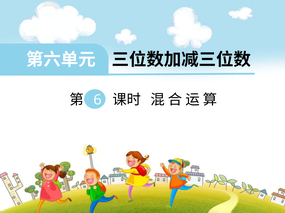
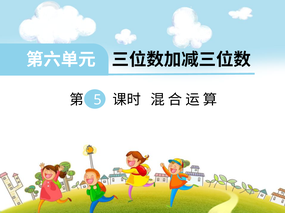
6: 6 -> 5
